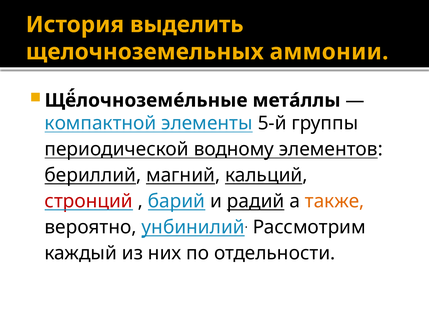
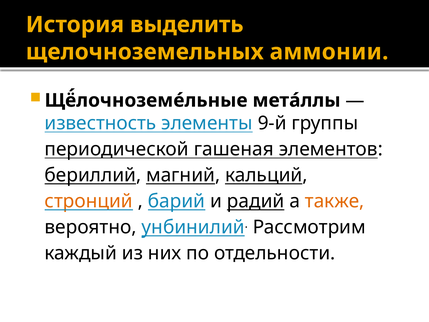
компактной: компактной -> известность
5-й: 5-й -> 9-й
водному: водному -> гашеная
стронций colour: red -> orange
